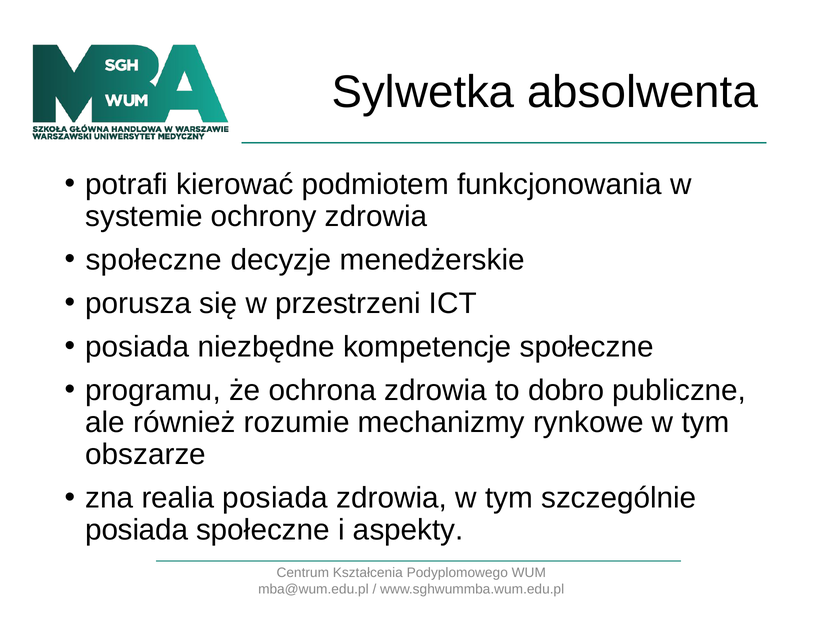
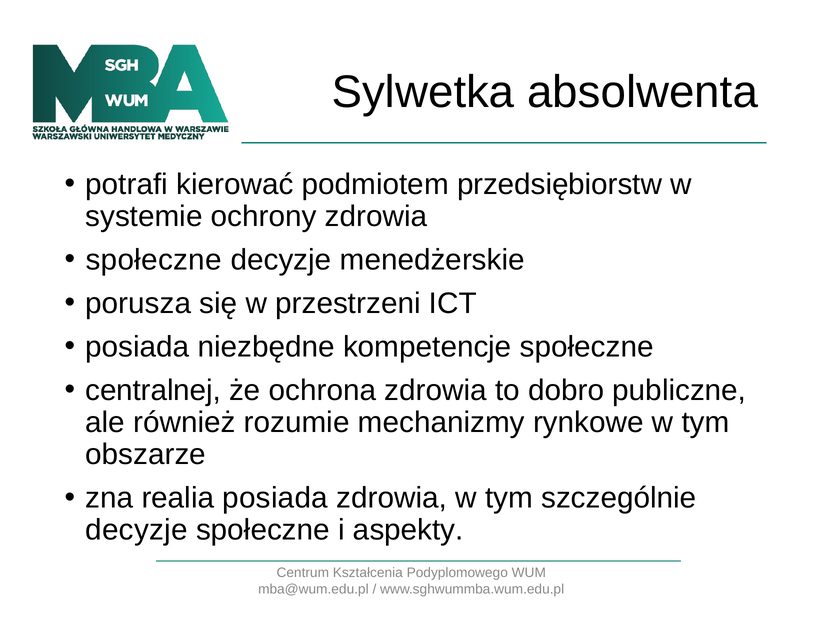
funkcjonowania: funkcjonowania -> przedsiębiorstw
programu: programu -> centralnej
posiada at (137, 530): posiada -> decyzje
